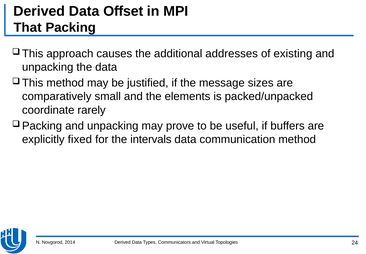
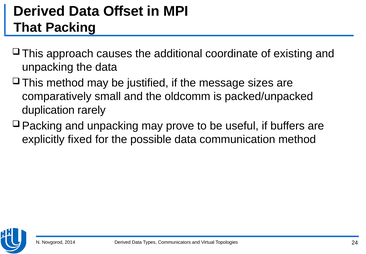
addresses: addresses -> coordinate
elements: elements -> oldcomm
coordinate: coordinate -> duplication
intervals: intervals -> possible
